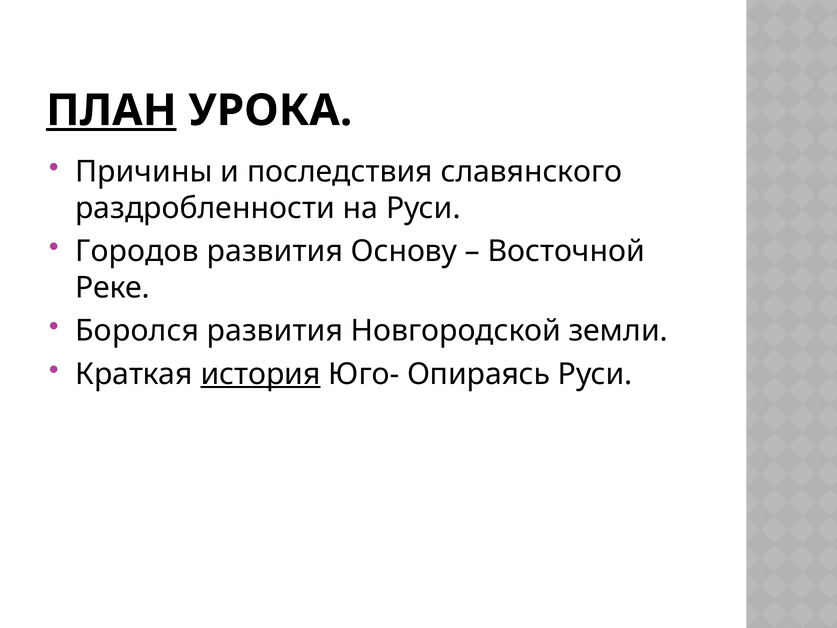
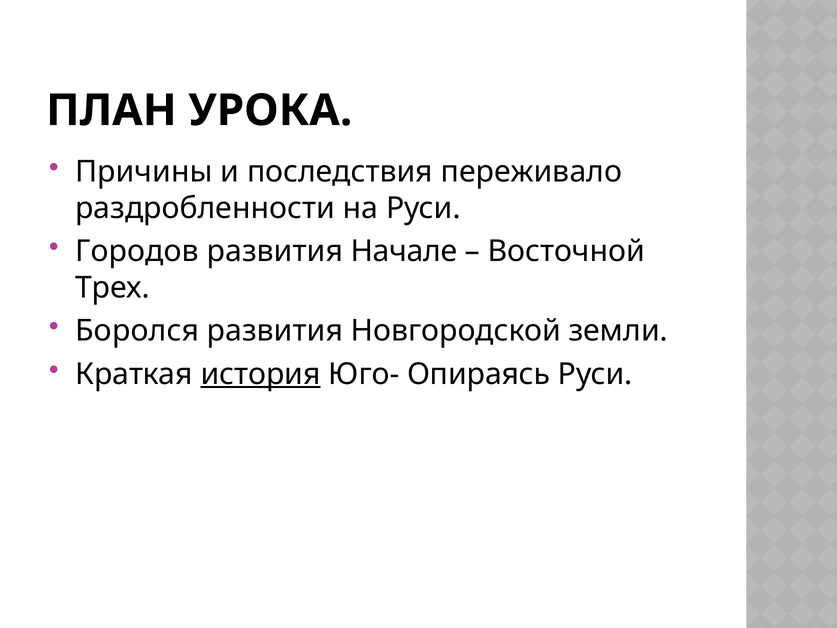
ПЛАН underline: present -> none
славянского: славянского -> переживало
Основу: Основу -> Начале
Реке: Реке -> Трех
